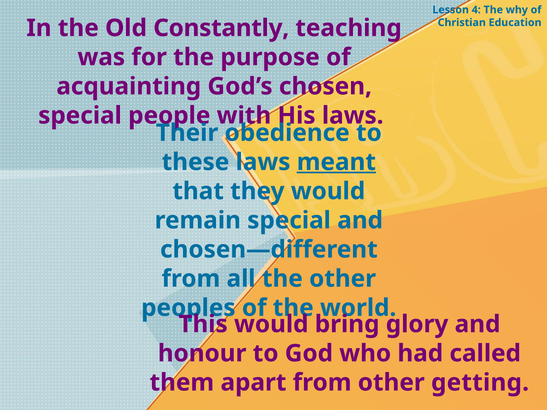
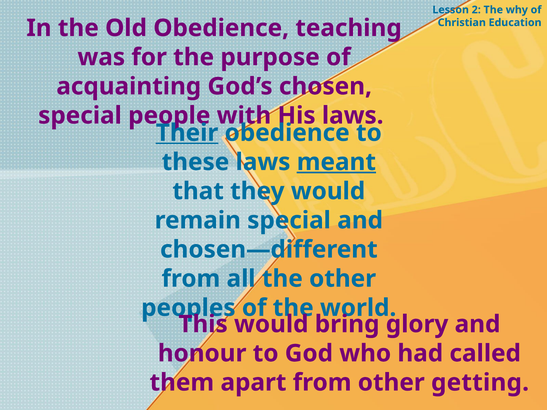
4: 4 -> 2
Old Constantly: Constantly -> Obedience
Their underline: none -> present
